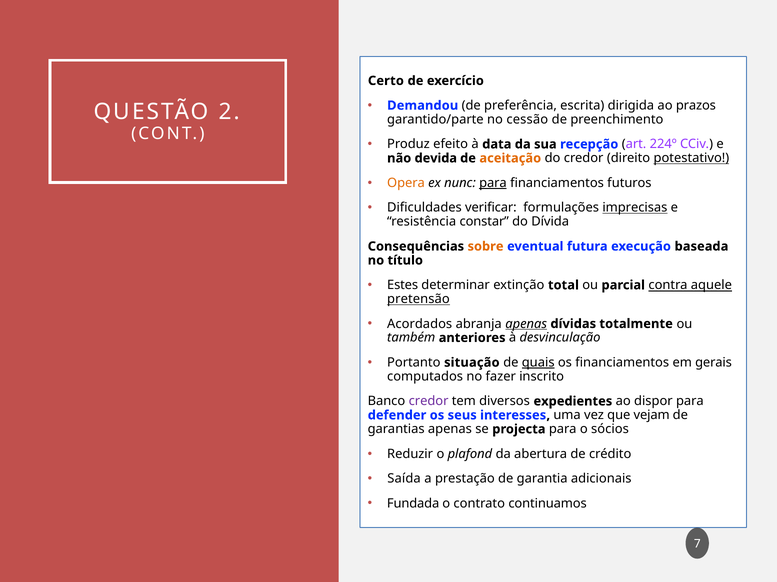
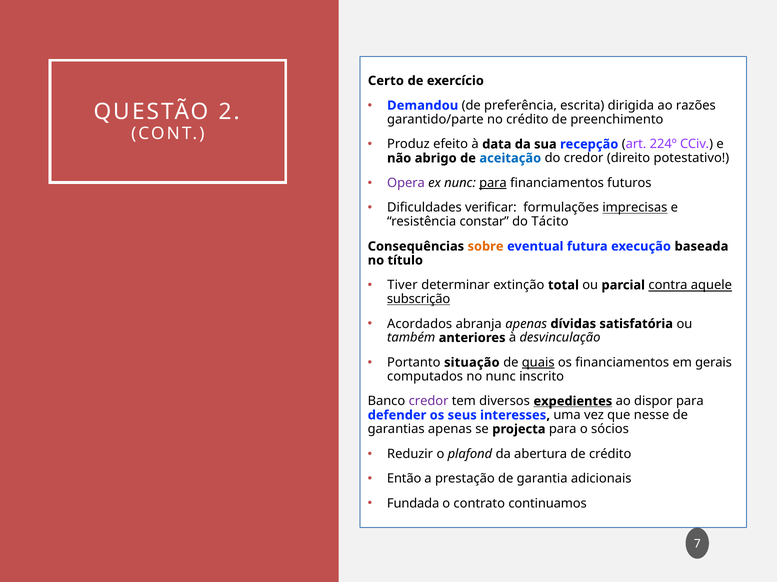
prazos: prazos -> razões
no cessão: cessão -> crédito
devida: devida -> abrigo
aceitação colour: orange -> blue
potestativo underline: present -> none
Opera colour: orange -> purple
Dívida: Dívida -> Tácito
Estes: Estes -> Tiver
pretensão: pretensão -> subscrição
apenas at (526, 324) underline: present -> none
totalmente: totalmente -> satisfatória
no fazer: fazer -> nunc
expedientes underline: none -> present
vejam: vejam -> nesse
Saída: Saída -> Então
